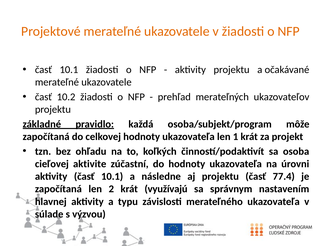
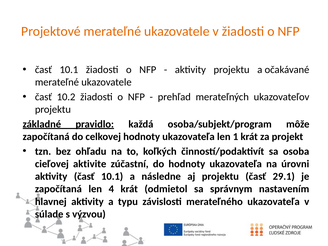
77.4: 77.4 -> 29.1
2: 2 -> 4
využívajú: využívajú -> odmietol
